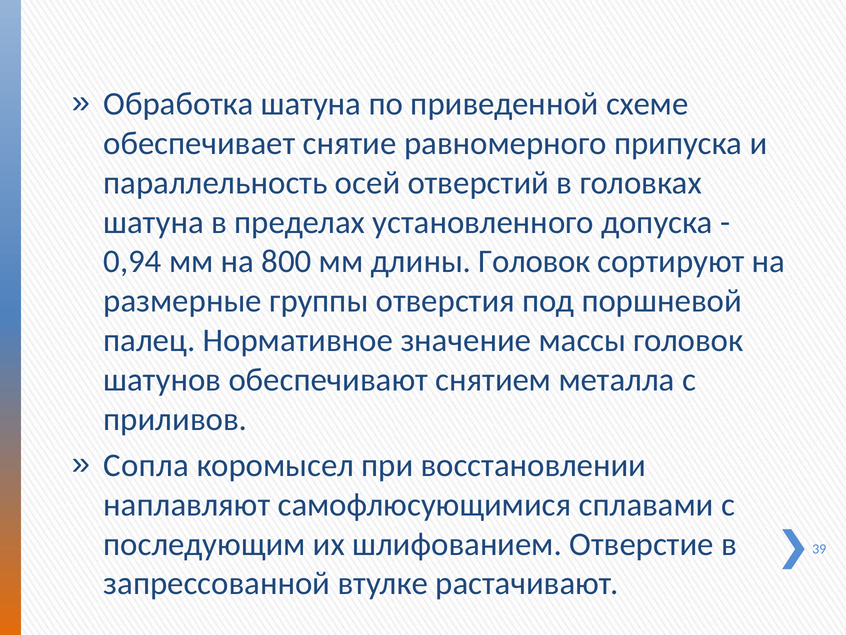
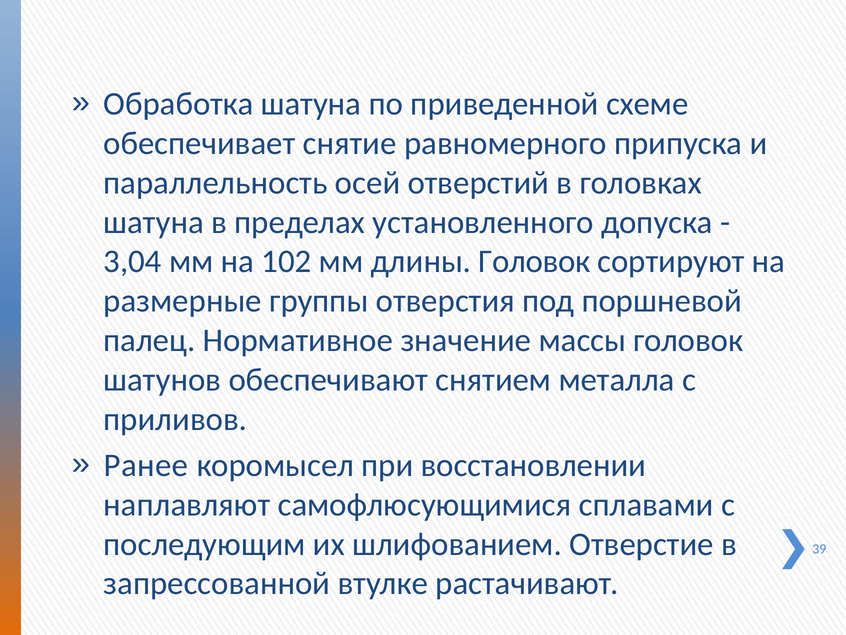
0,94: 0,94 -> 3,04
800: 800 -> 102
Сопла: Сопла -> Ранее
